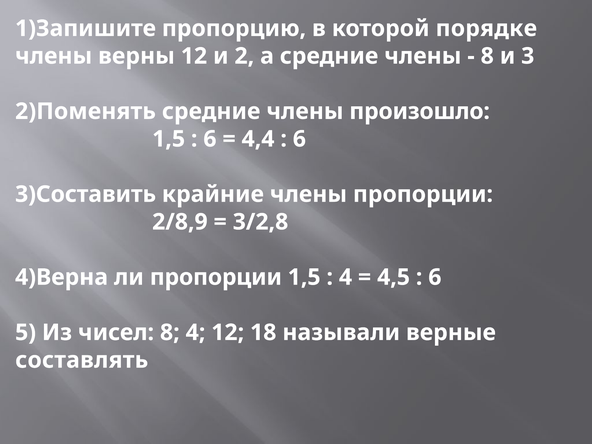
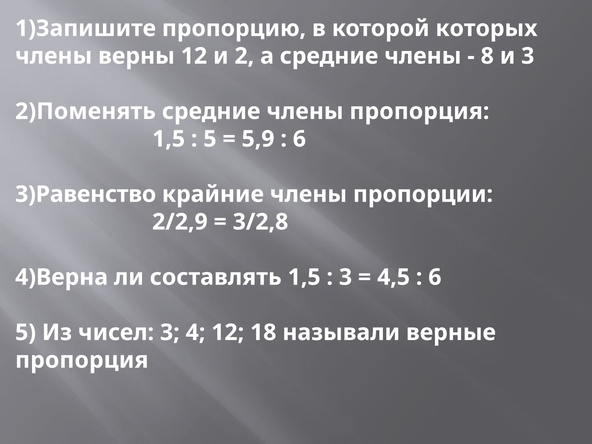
порядке: порядке -> которых
члены произошло: произошло -> пропорция
6 at (210, 139): 6 -> 5
4,4: 4,4 -> 5,9
3)Составить: 3)Составить -> 3)Равенство
2/8,9: 2/8,9 -> 2/2,9
ли пропорции: пропорции -> составлять
4 at (345, 277): 4 -> 3
чисел 8: 8 -> 3
составлять at (82, 360): составлять -> пропорция
